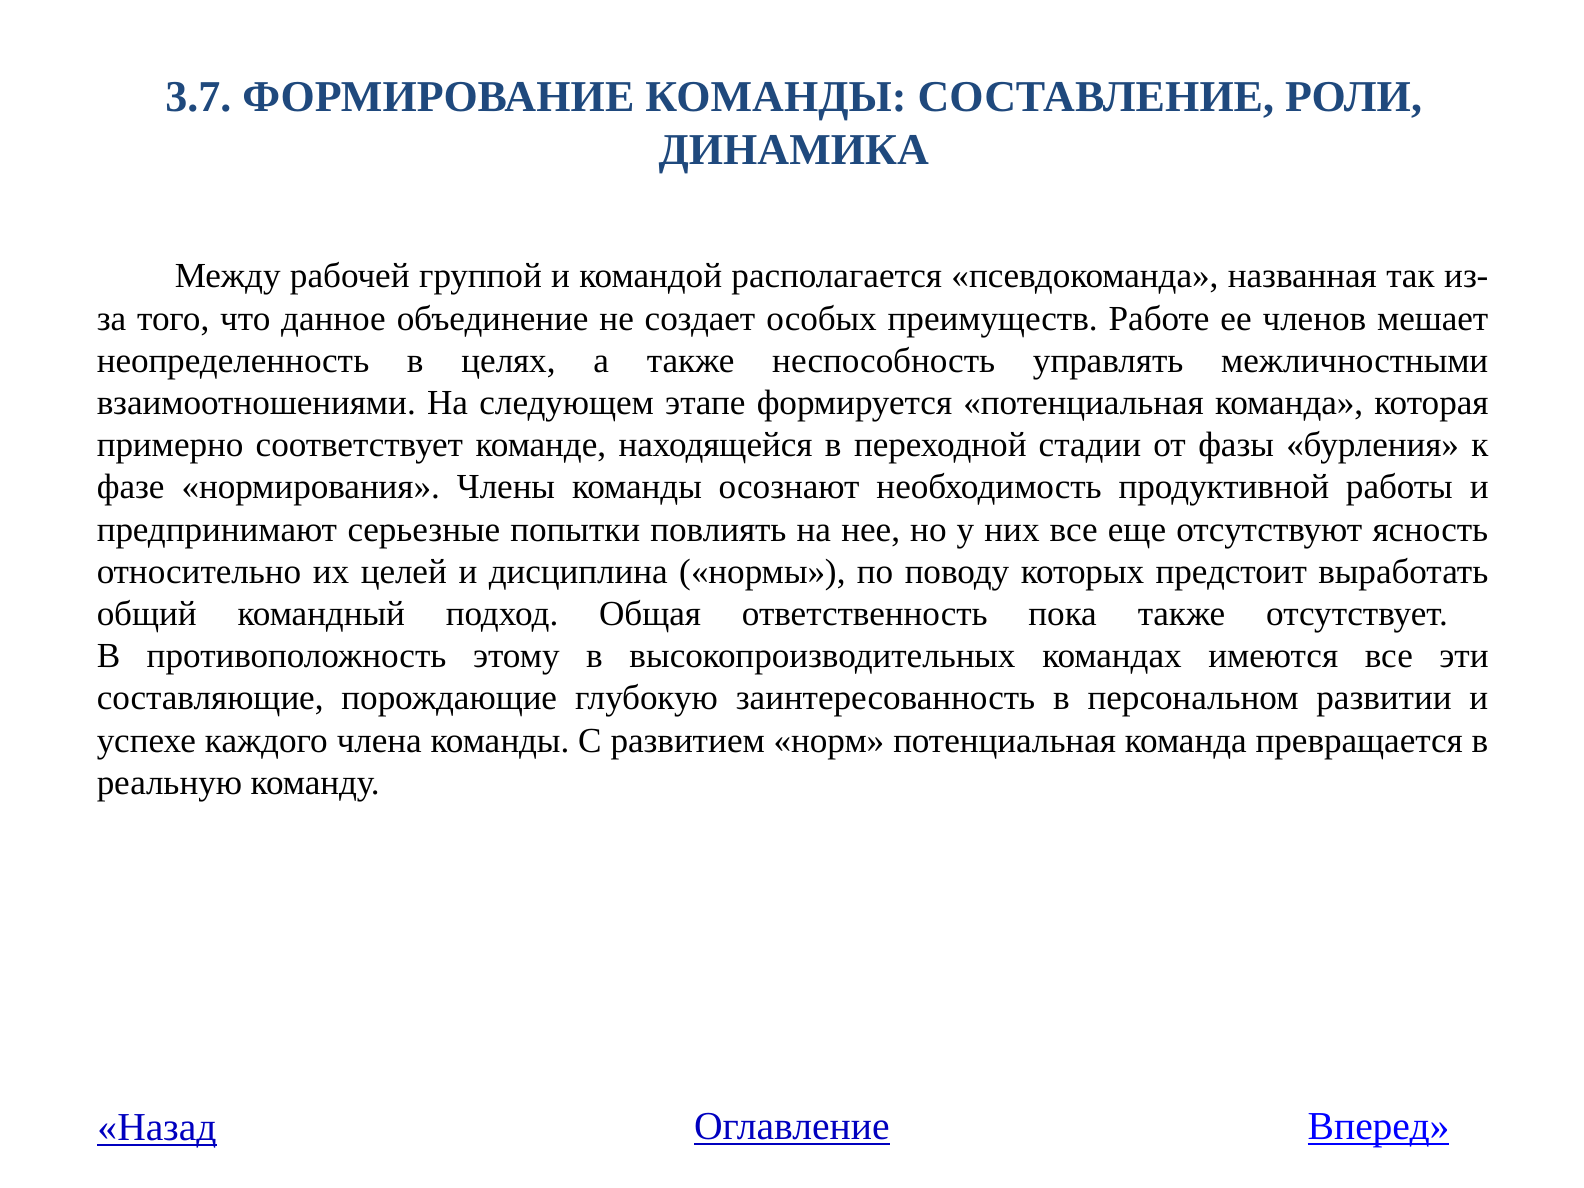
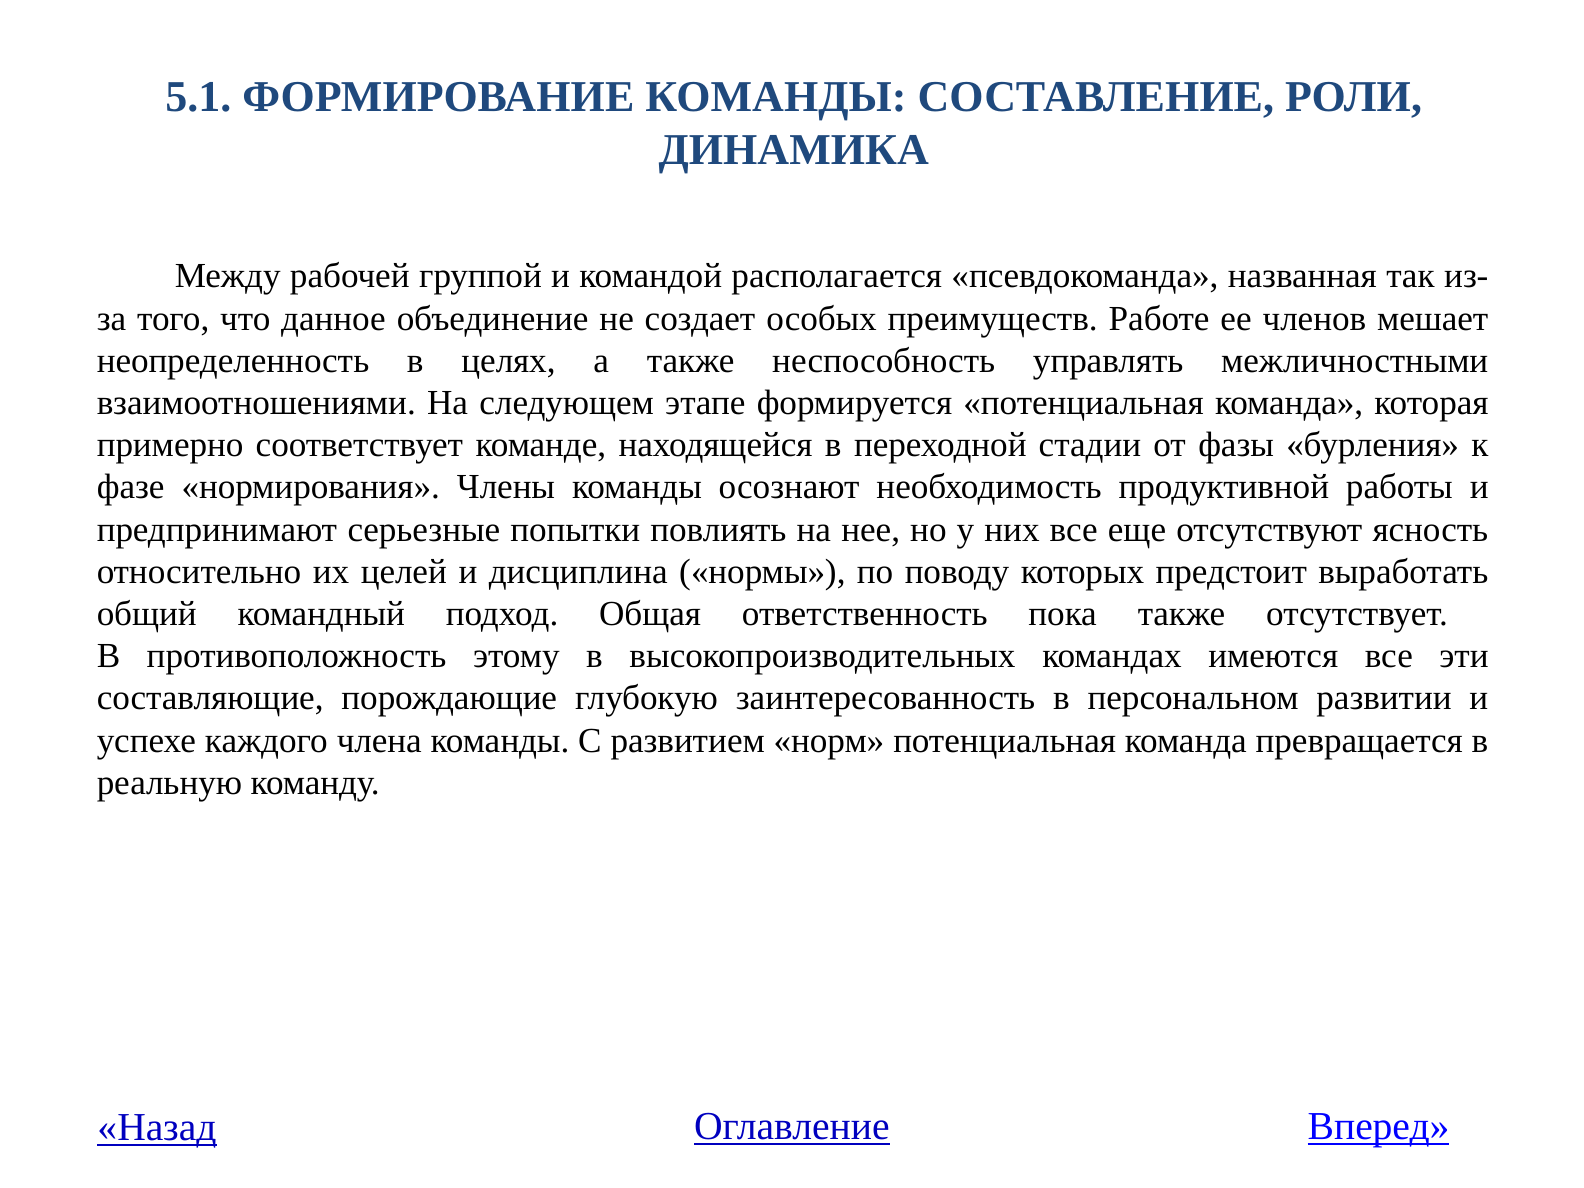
3.7: 3.7 -> 5.1
